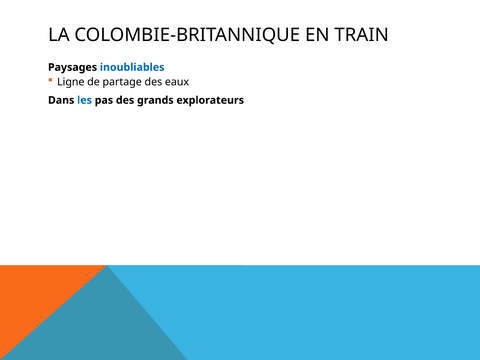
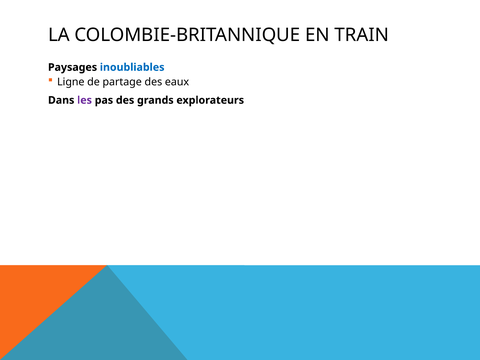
les colour: blue -> purple
